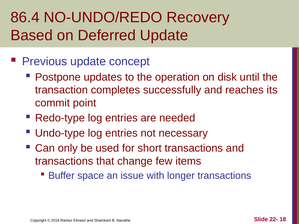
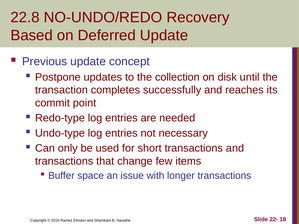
86.4: 86.4 -> 22.8
operation: operation -> collection
